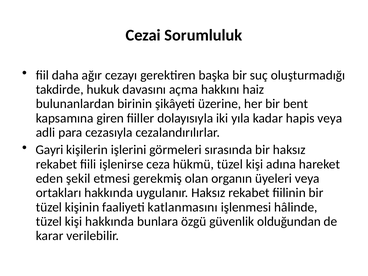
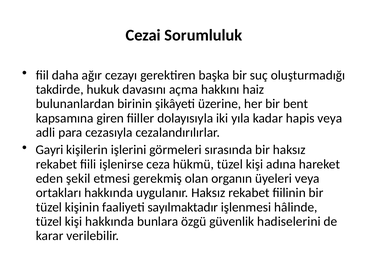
katlanmasını: katlanmasını -> sayılmaktadır
olduğundan: olduğundan -> hadiselerini
